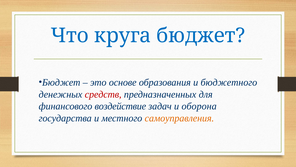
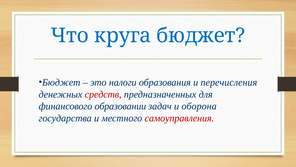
основе: основе -> налоги
бюджетного: бюджетного -> перечисления
воздействие: воздействие -> образовании
самоуправления colour: orange -> red
